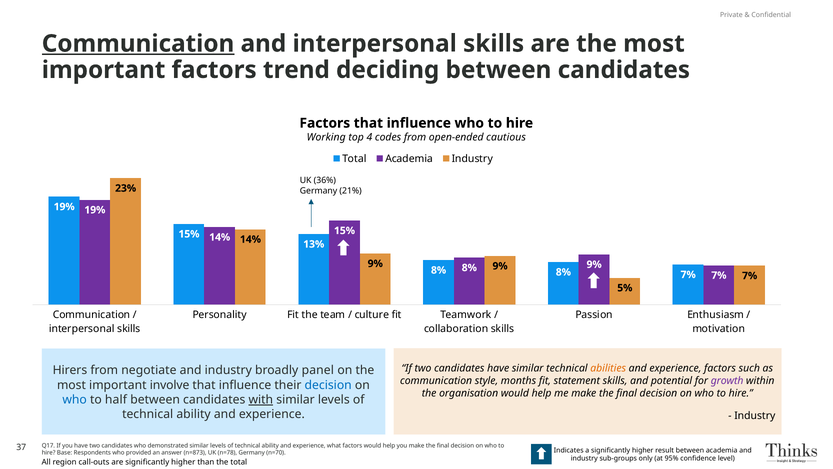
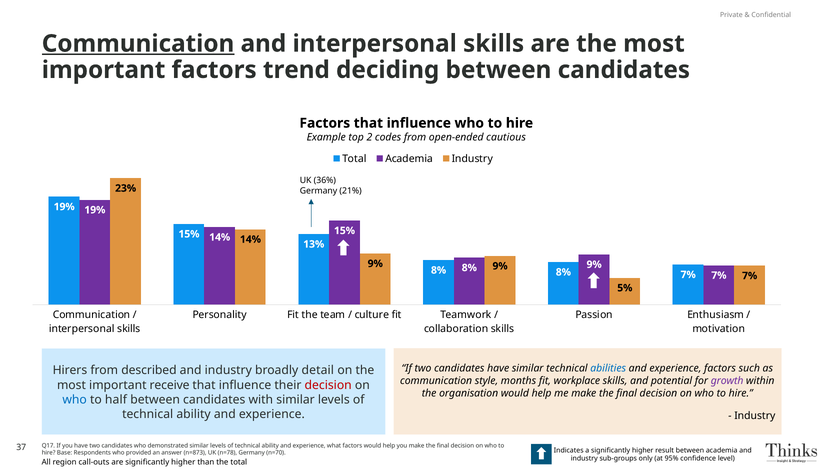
Working: Working -> Example
4: 4 -> 2
abilities colour: orange -> blue
negotiate: negotiate -> described
panel: panel -> detail
statement: statement -> workplace
involve: involve -> receive
decision at (328, 385) colour: blue -> red
with underline: present -> none
